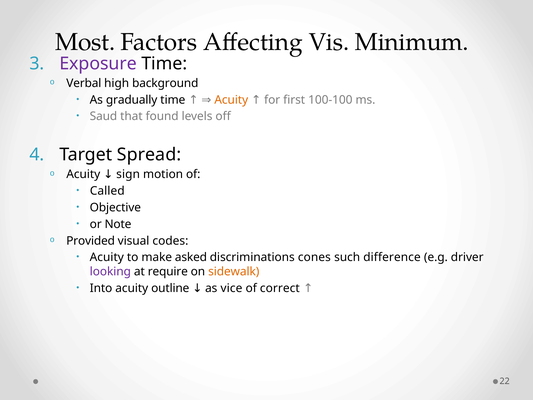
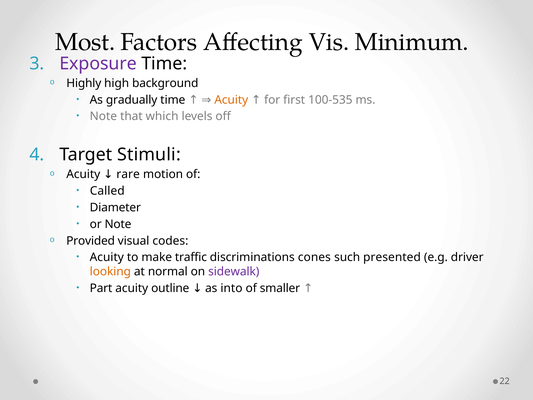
Verbal: Verbal -> Highly
100-100: 100-100 -> 100-535
Saud at (103, 116): Saud -> Note
found: found -> which
Spread: Spread -> Stimuli
sign: sign -> rare
Objective: Objective -> Diameter
asked: asked -> traffic
difference: difference -> presented
looking colour: purple -> orange
require: require -> normal
sidewalk colour: orange -> purple
Into: Into -> Part
vice: vice -> into
correct: correct -> smaller
